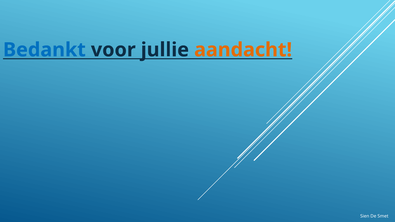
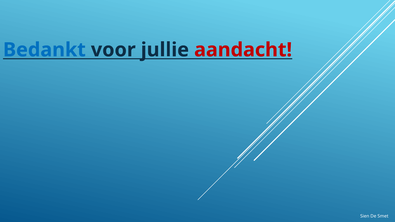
aandacht colour: orange -> red
